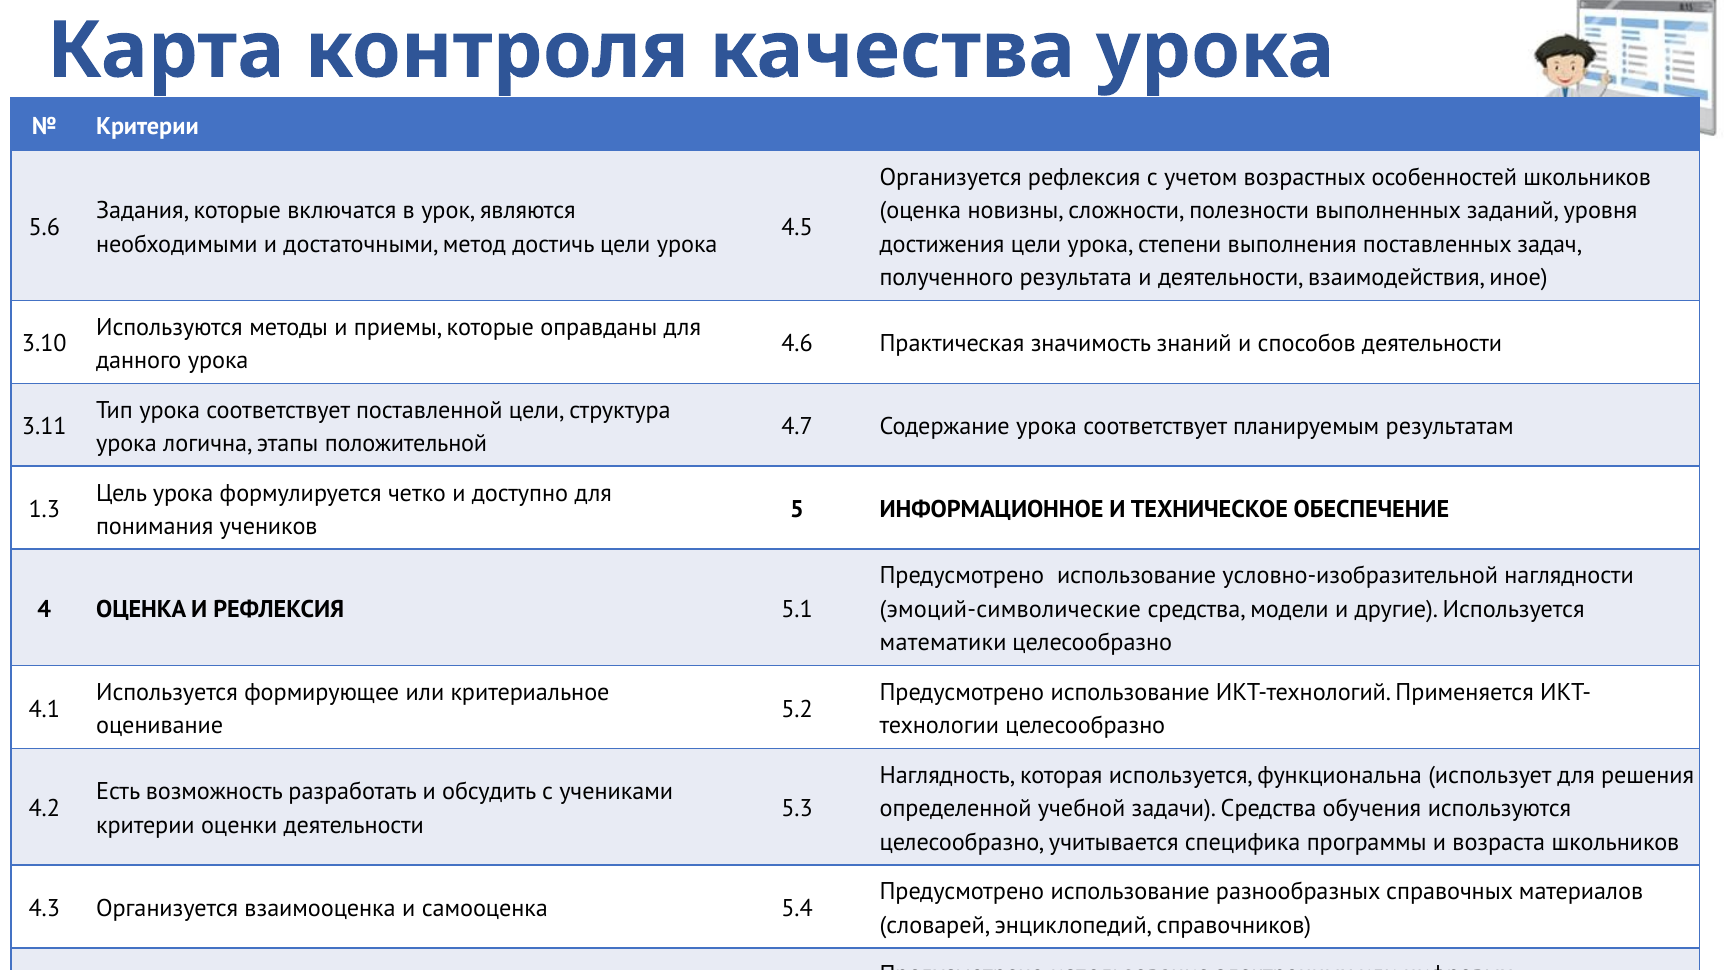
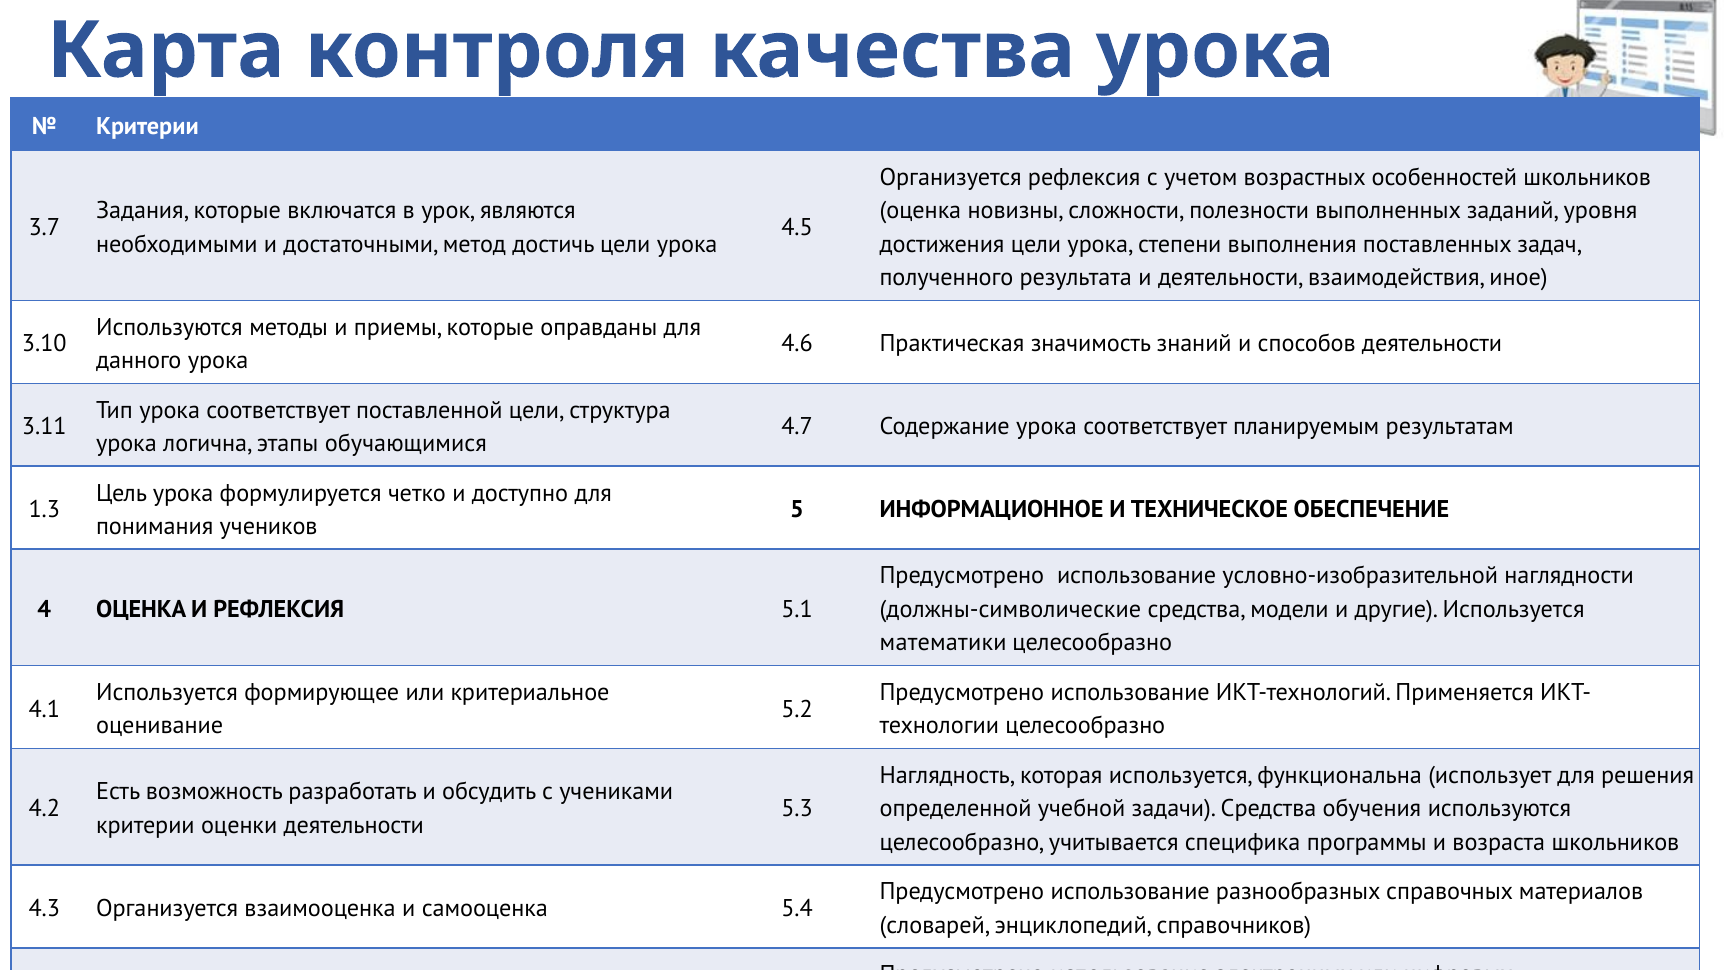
5.6: 5.6 -> 3.7
положительной: положительной -> обучающимися
эмоций-символические: эмоций-символические -> должны-символические
